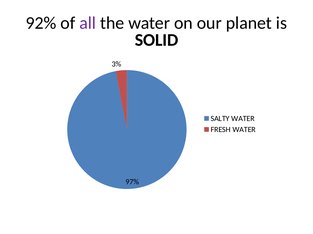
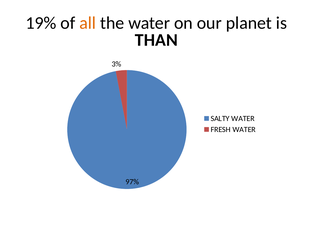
92%: 92% -> 19%
all colour: purple -> orange
SOLID: SOLID -> THAN
